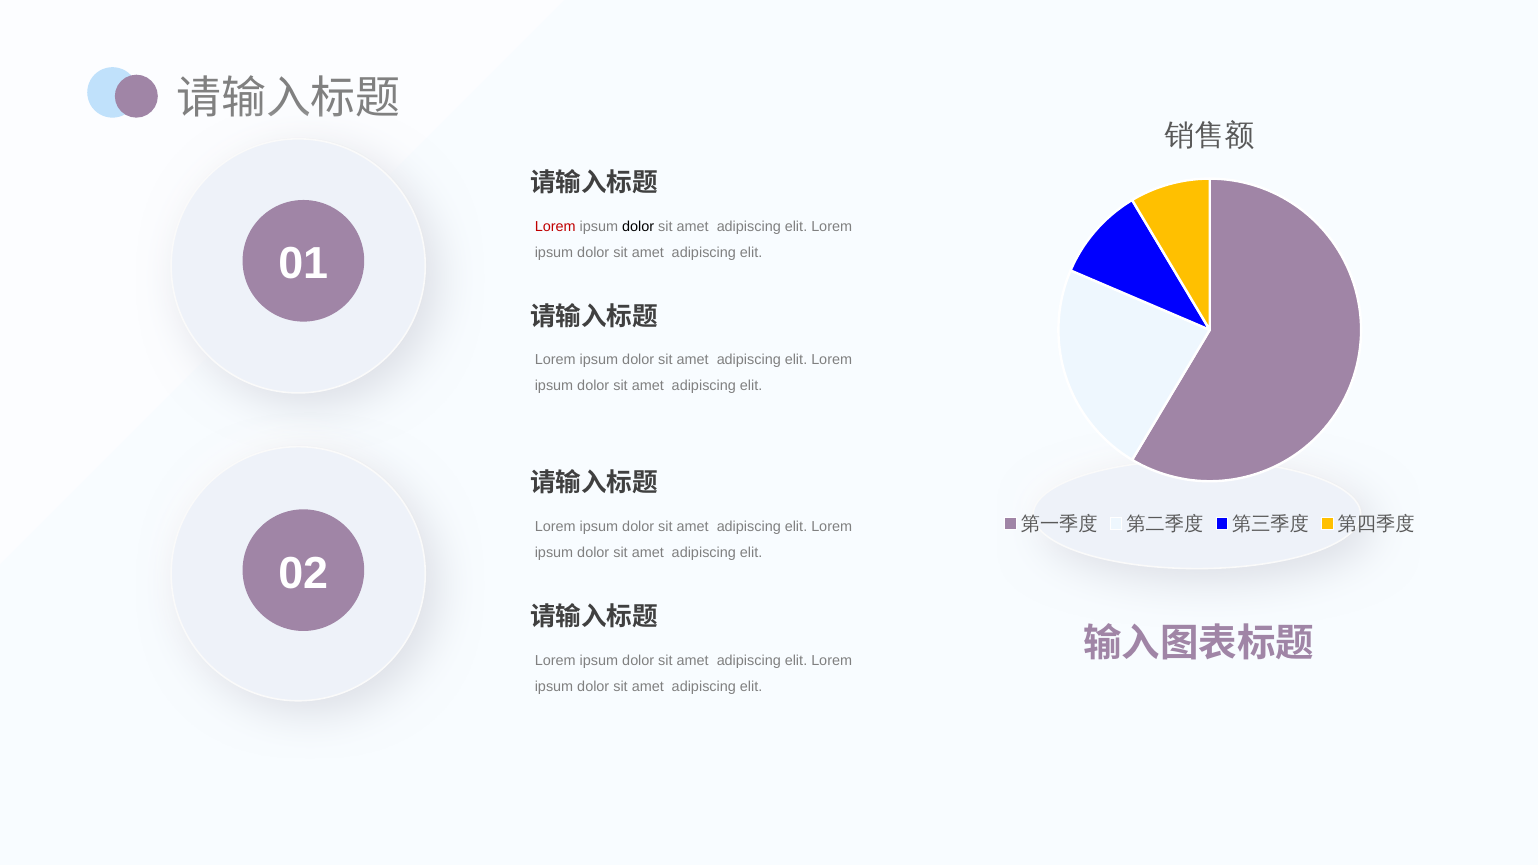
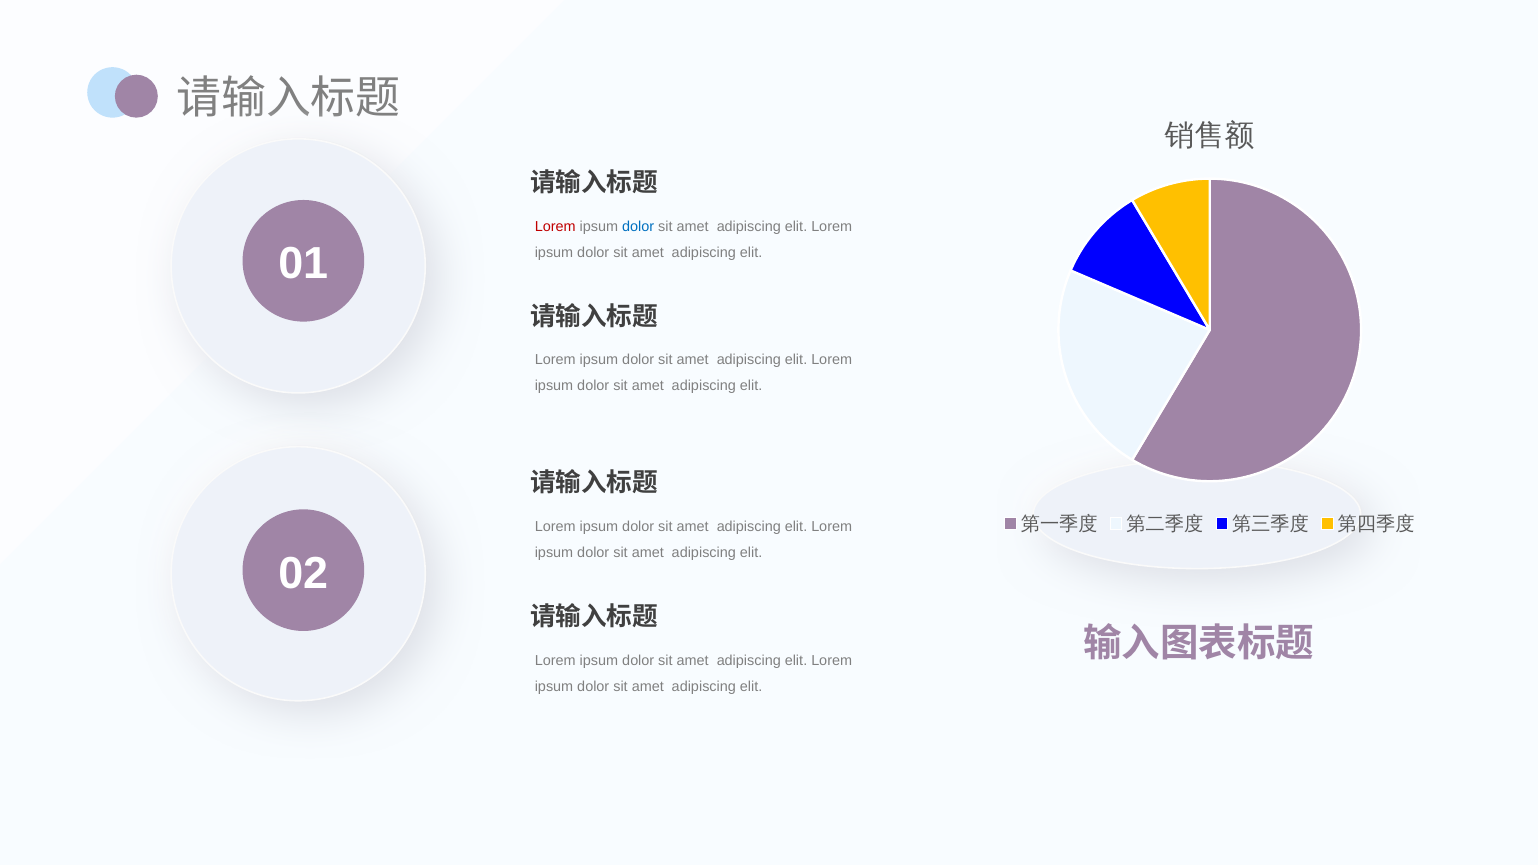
dolor at (638, 226) colour: black -> blue
